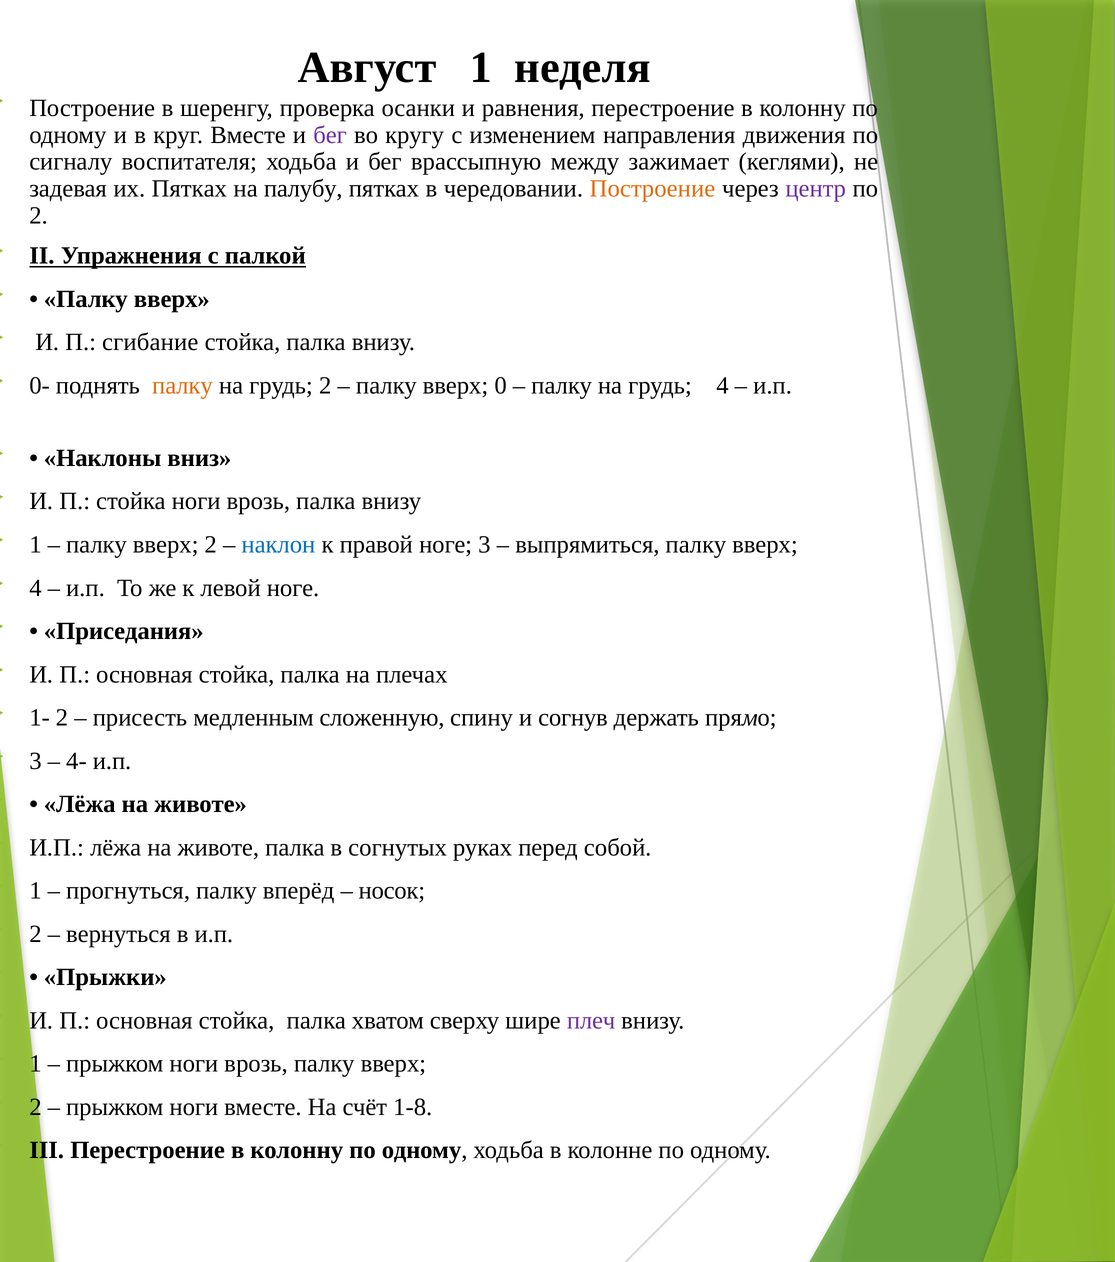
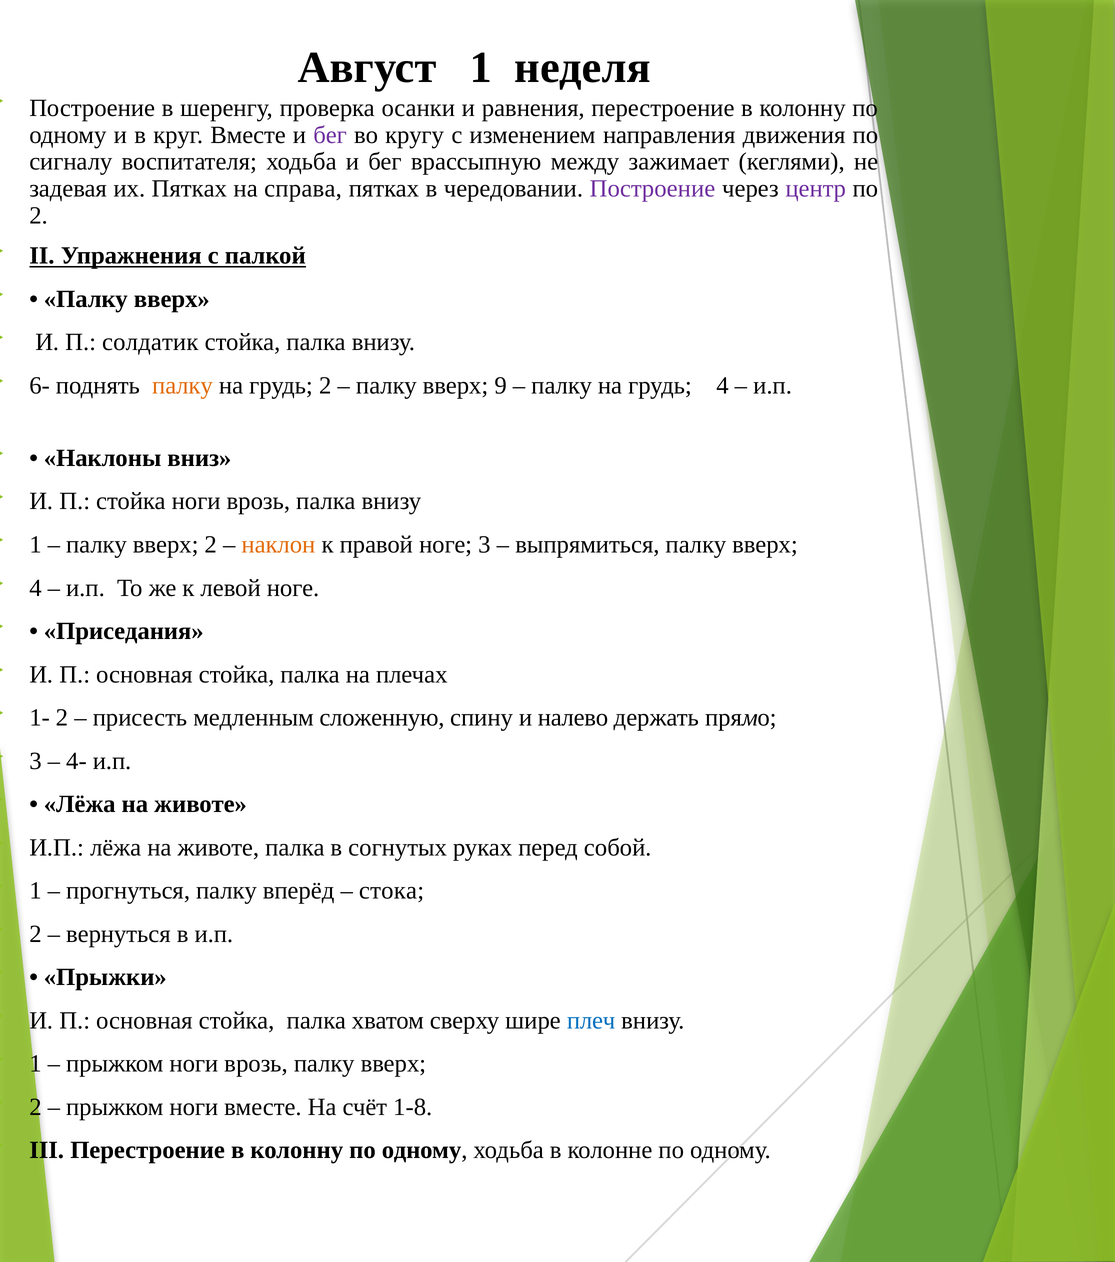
палубу: палубу -> справа
Построение at (652, 189) colour: orange -> purple
сгибание: сгибание -> солдатик
0-: 0- -> 6-
0: 0 -> 9
наклон colour: blue -> orange
согнув: согнув -> налево
носок: носок -> стока
плеч colour: purple -> blue
